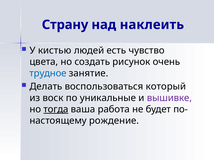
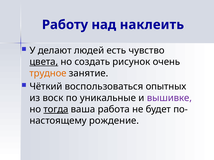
Страну: Страну -> Работу
кистью: кистью -> делают
цвета underline: none -> present
трудное colour: blue -> orange
Делать: Делать -> Чёткий
который: который -> опытных
